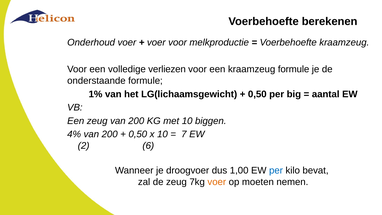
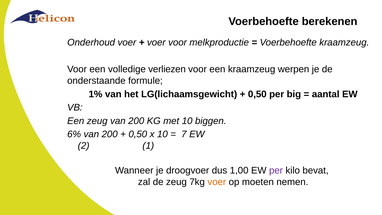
kraamzeug formule: formule -> werpen
4%: 4% -> 6%
6: 6 -> 1
per at (276, 170) colour: blue -> purple
